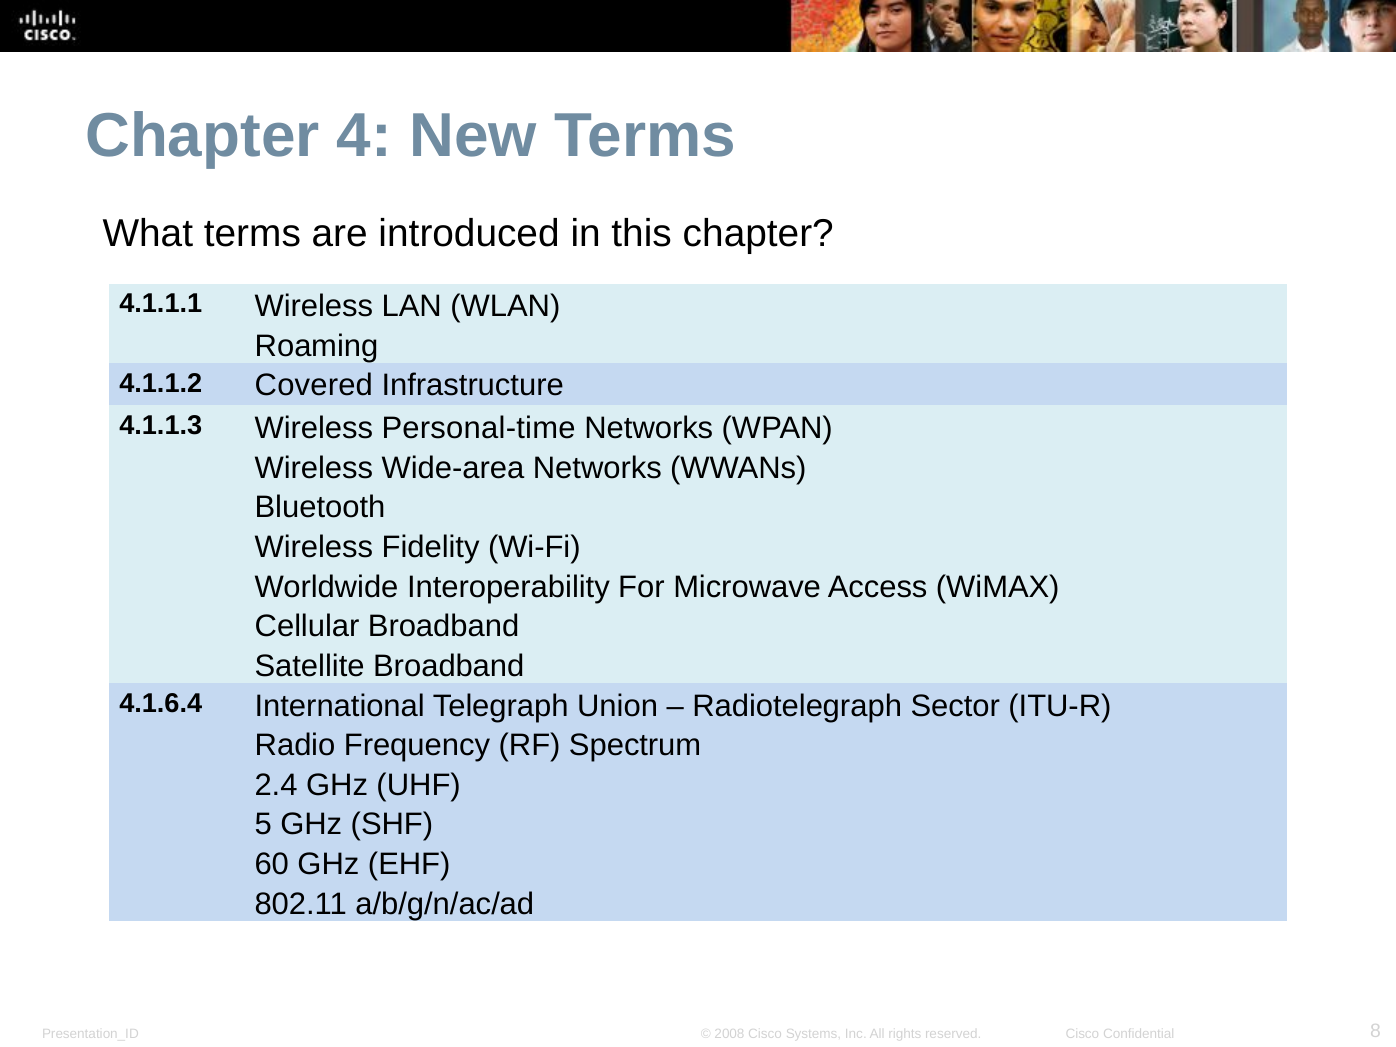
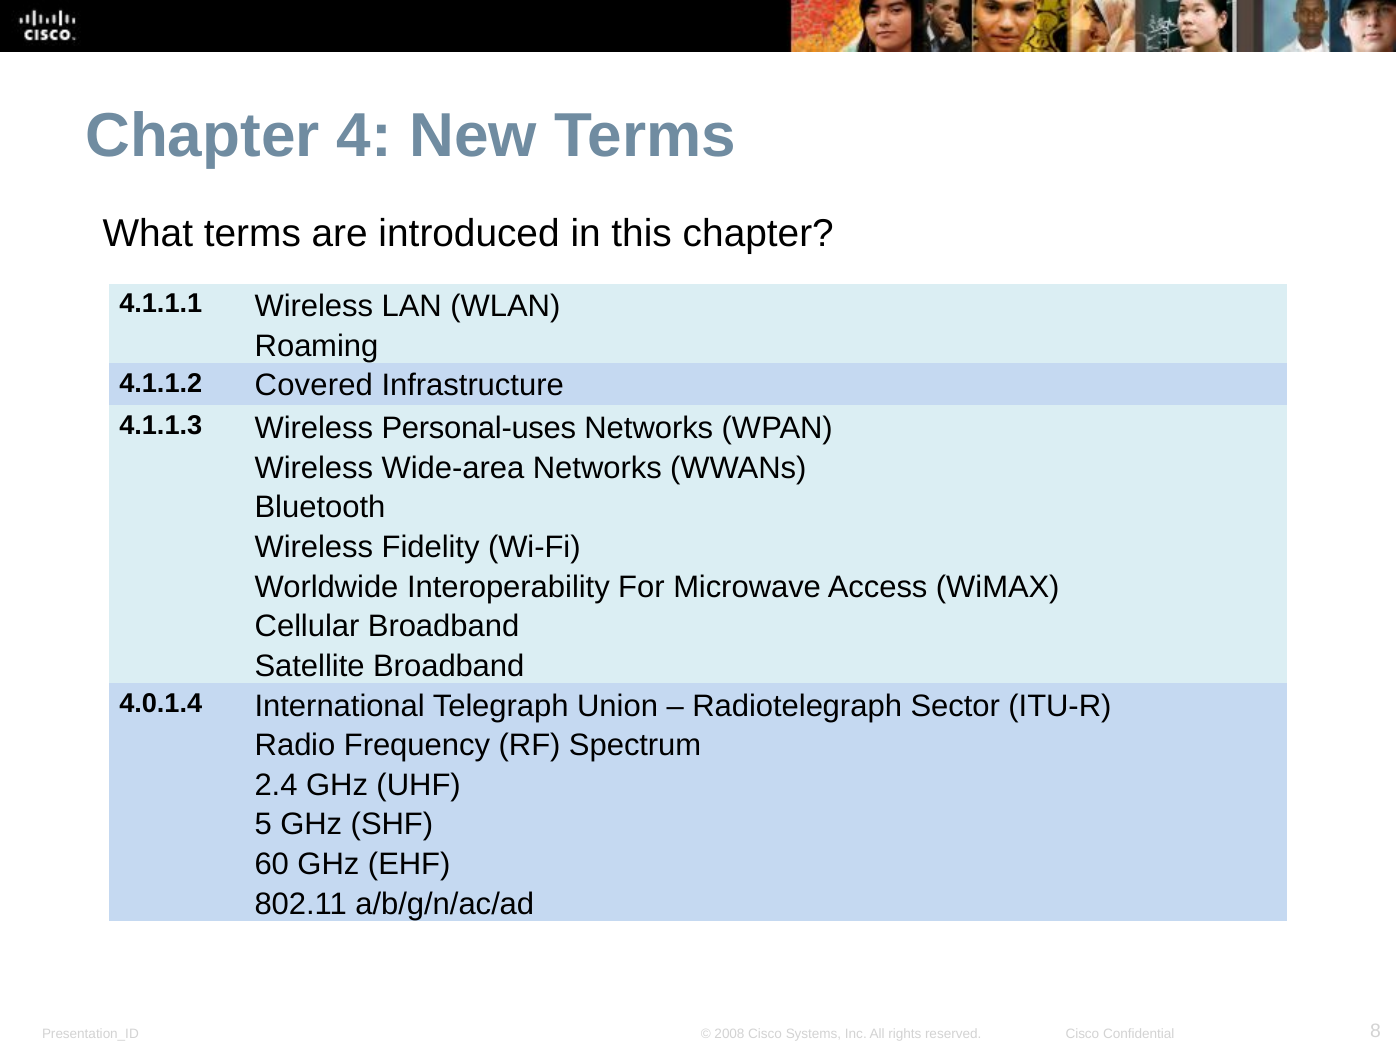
Personal-time: Personal-time -> Personal-uses
4.1.6.4: 4.1.6.4 -> 4.0.1.4
